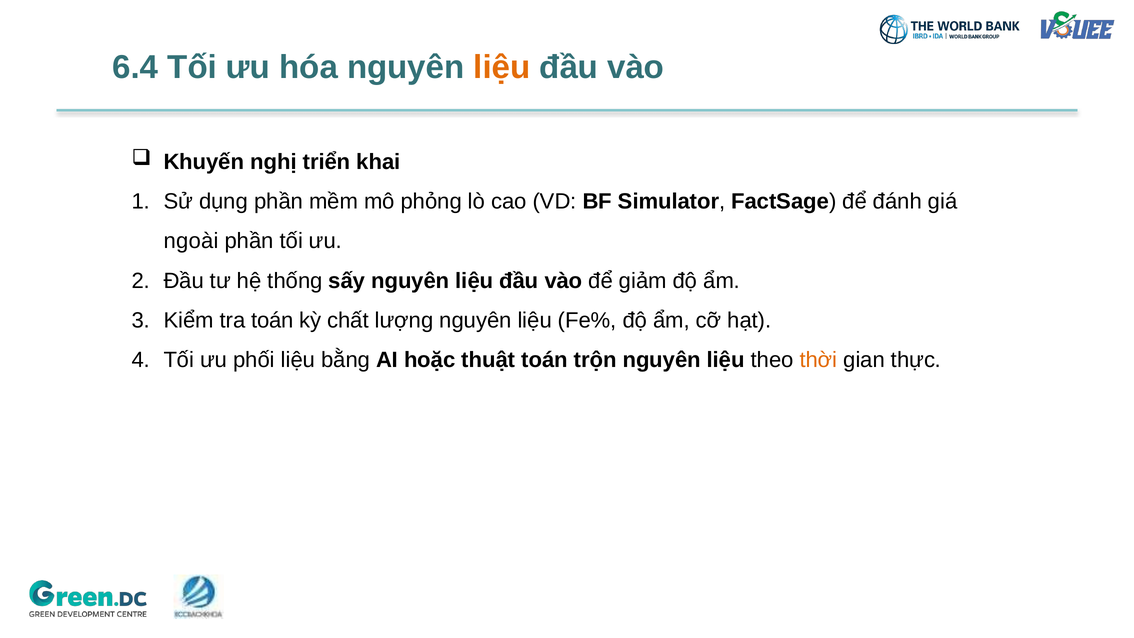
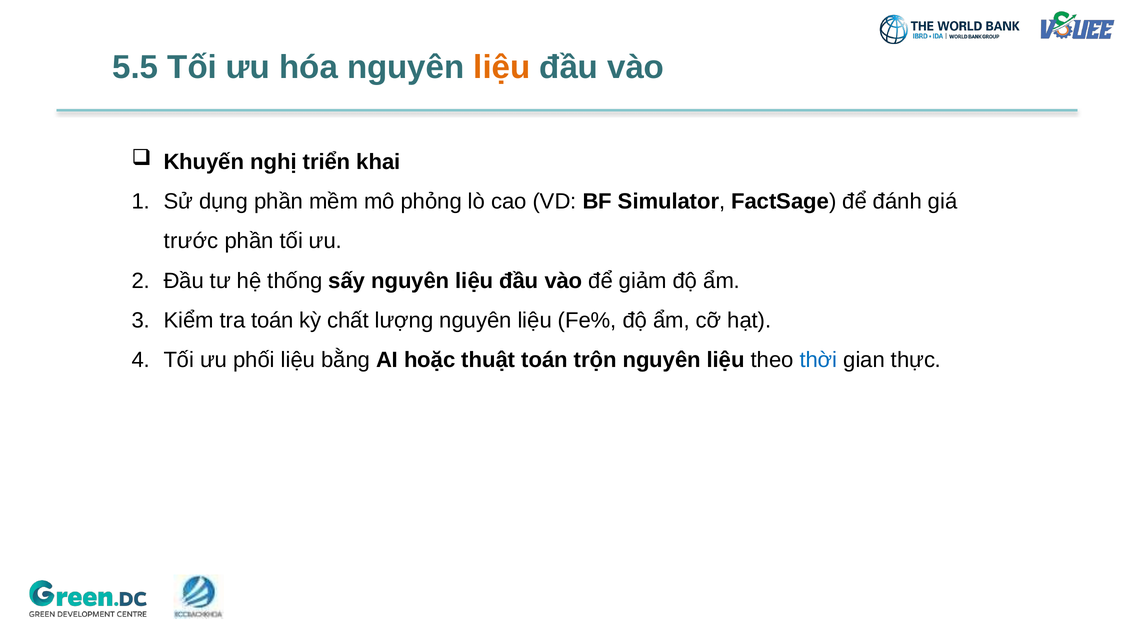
6.4: 6.4 -> 5.5
ngoài: ngoài -> trước
thời colour: orange -> blue
